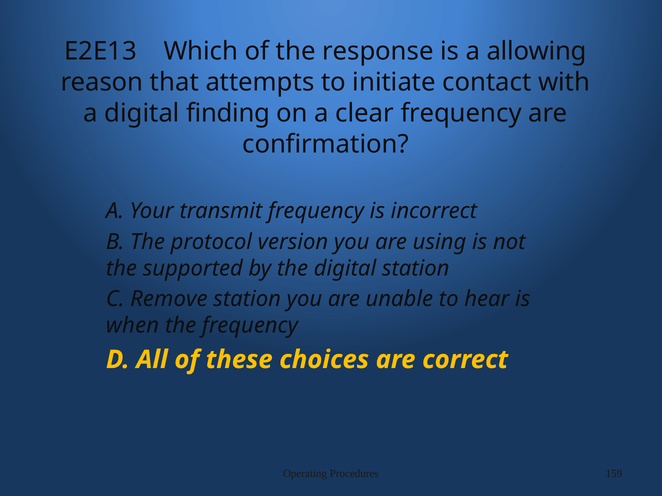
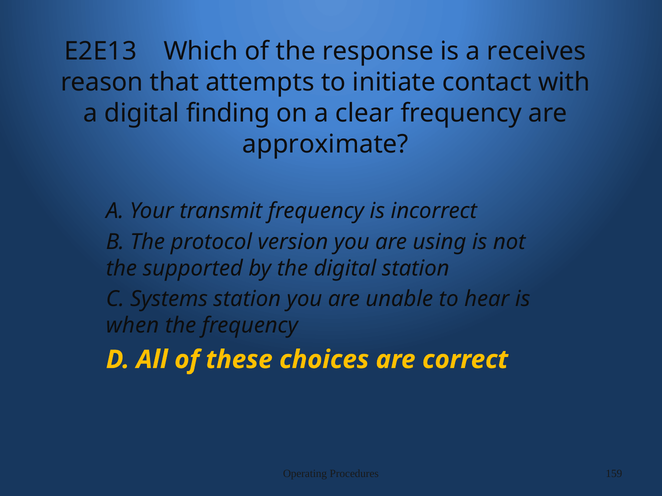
allowing: allowing -> receives
confirmation: confirmation -> approximate
Remove: Remove -> Systems
